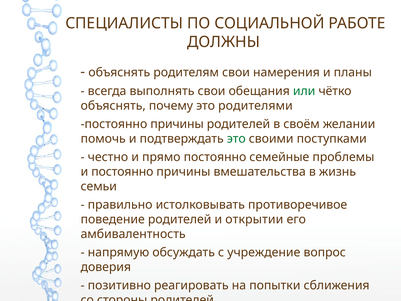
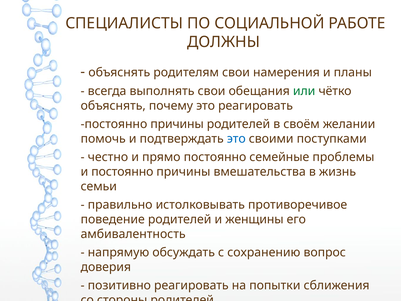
это родителями: родителями -> реагировать
это at (236, 139) colour: green -> blue
открытии: открытии -> женщины
учреждение: учреждение -> сохранению
